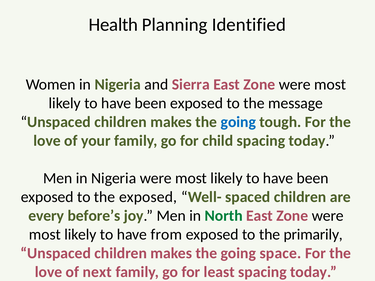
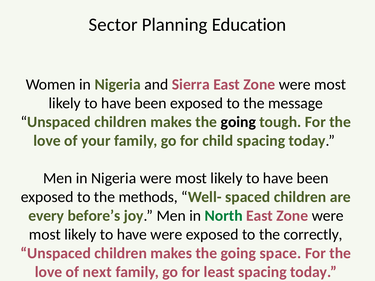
Health: Health -> Sector
Identified: Identified -> Education
going at (238, 122) colour: blue -> black
the exposed: exposed -> methods
have from: from -> were
primarily: primarily -> correctly
